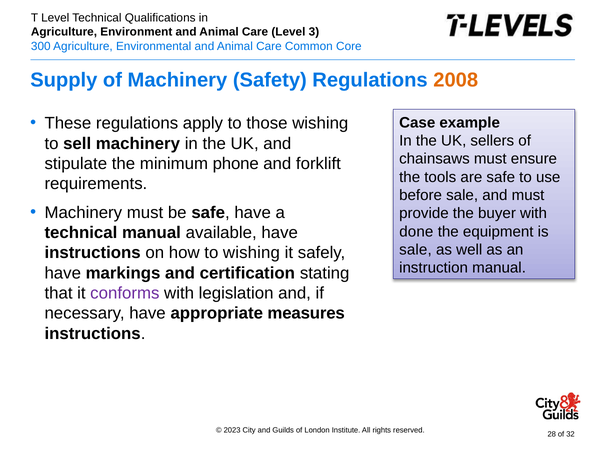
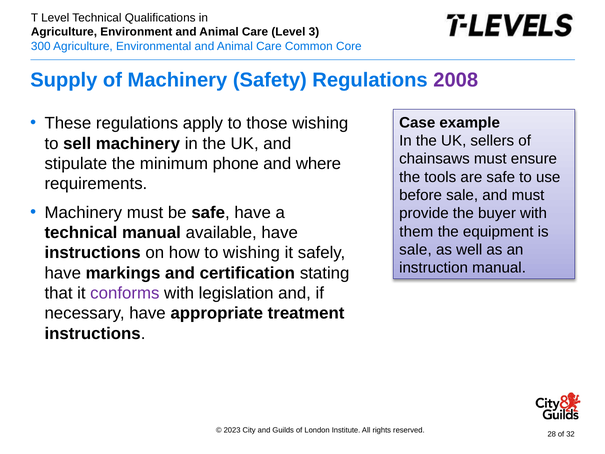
2008 colour: orange -> purple
forklift: forklift -> where
done: done -> them
measures: measures -> treatment
